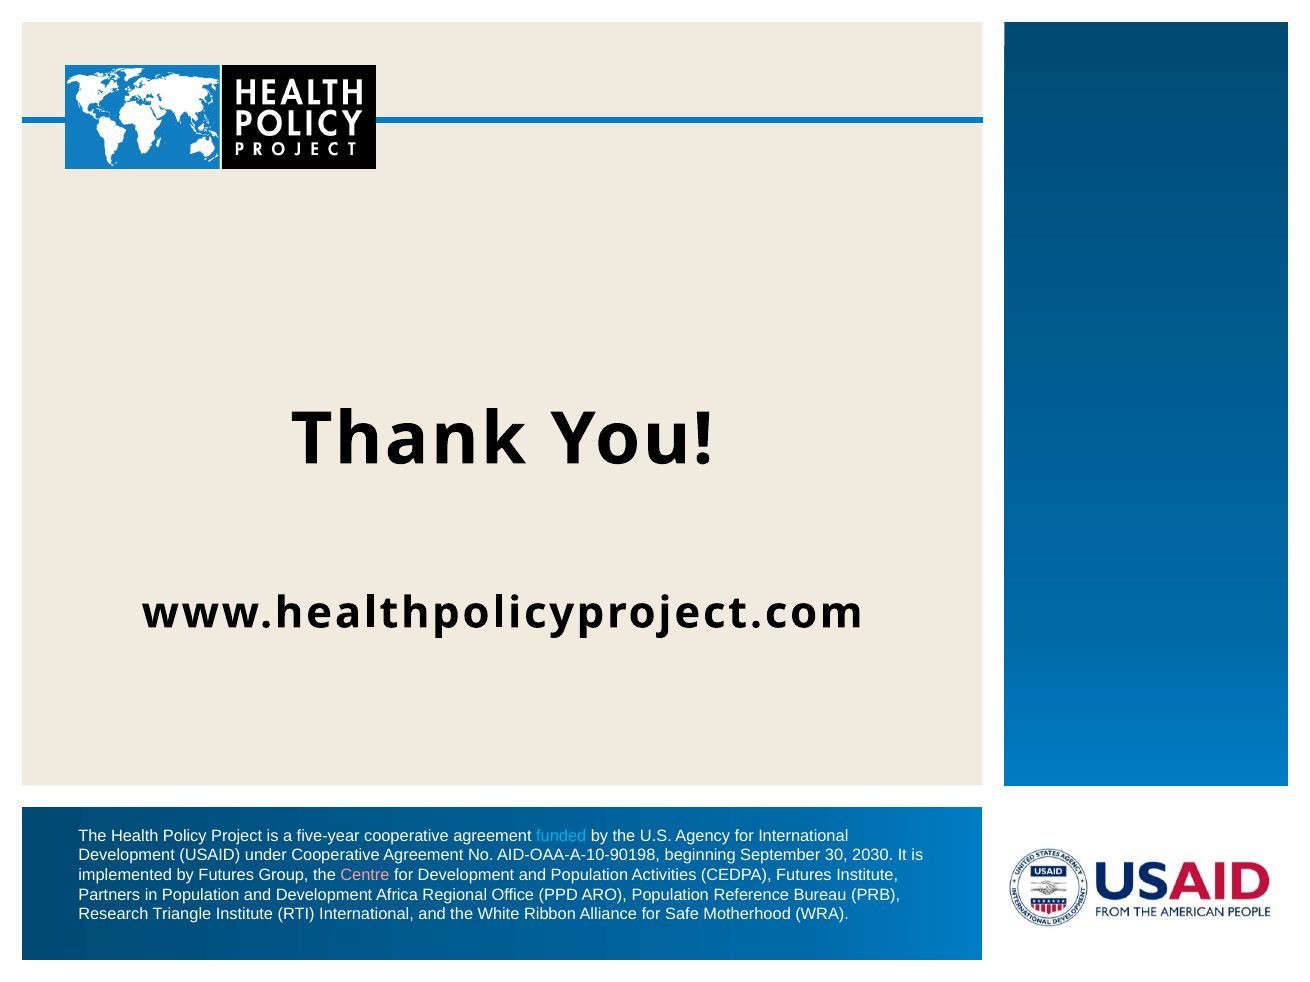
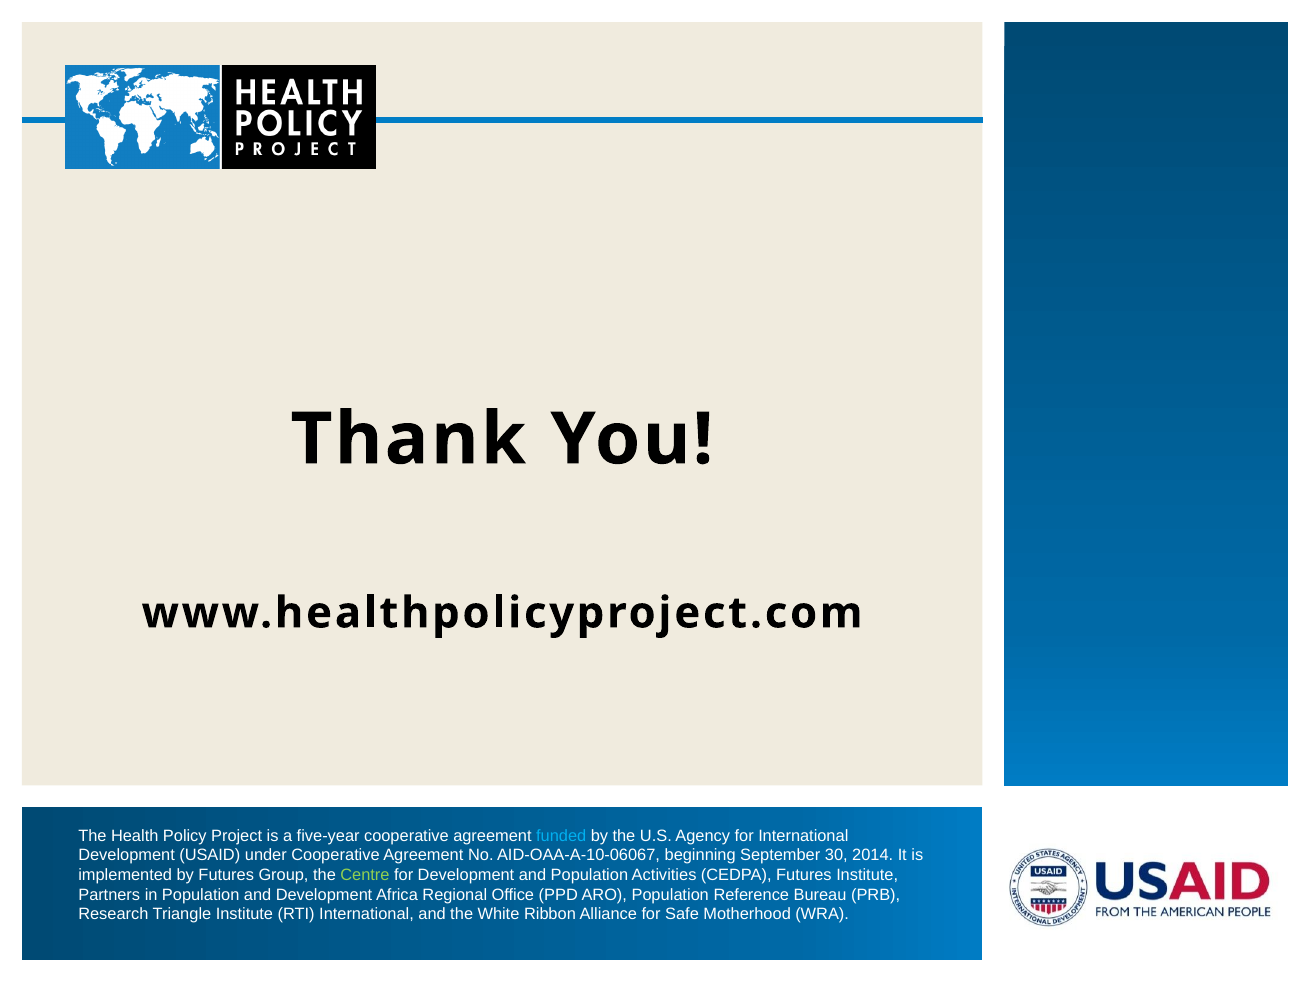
AID-OAA-A-10-90198: AID-OAA-A-10-90198 -> AID-OAA-A-10-06067
2030: 2030 -> 2014
Centre colour: pink -> light green
